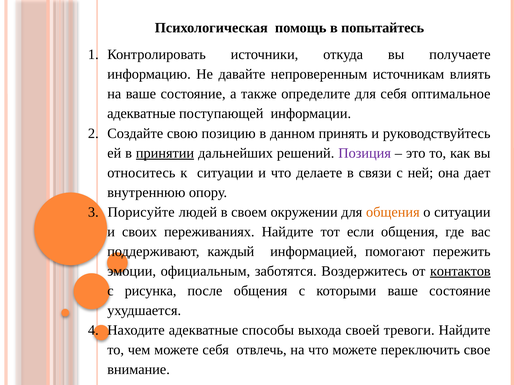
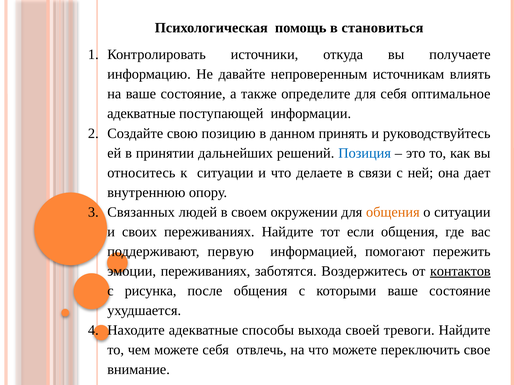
попытайтесь: попытайтесь -> становиться
принятии underline: present -> none
Позиция colour: purple -> blue
Порисуйте: Порисуйте -> Связанных
каждый: каждый -> первую
эмоции официальным: официальным -> переживаниях
